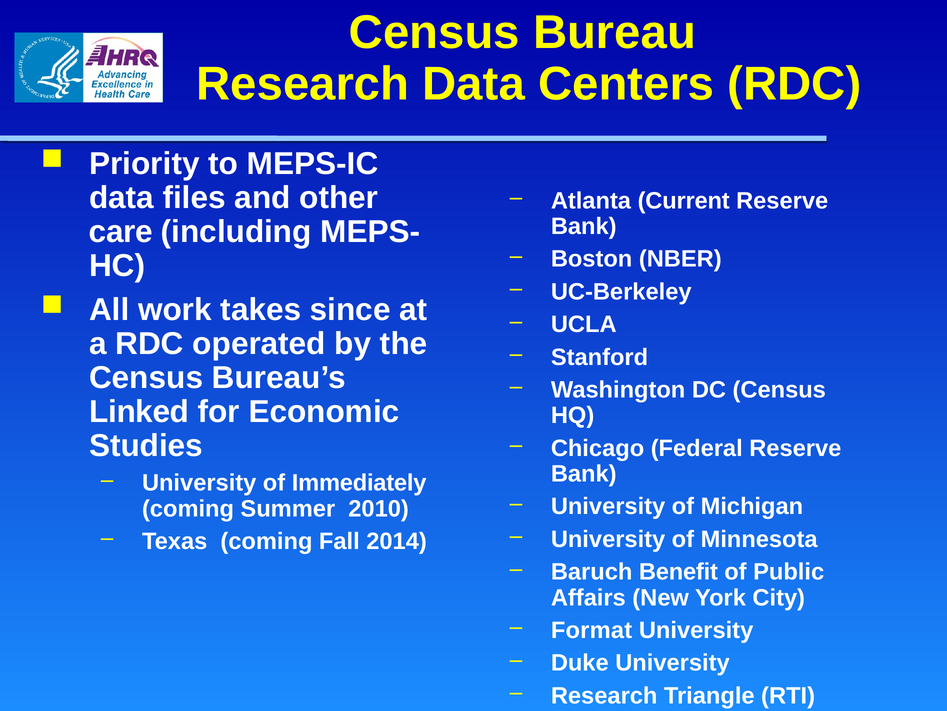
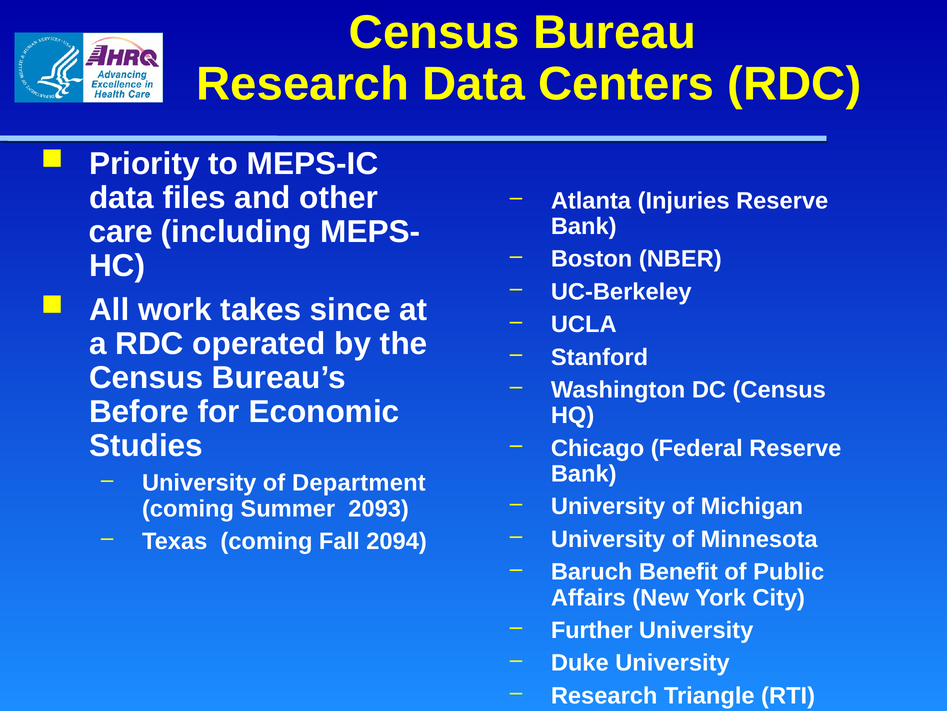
Current: Current -> Injuries
Linked: Linked -> Before
Immediately: Immediately -> Department
2010: 2010 -> 2093
2014: 2014 -> 2094
Format: Format -> Further
